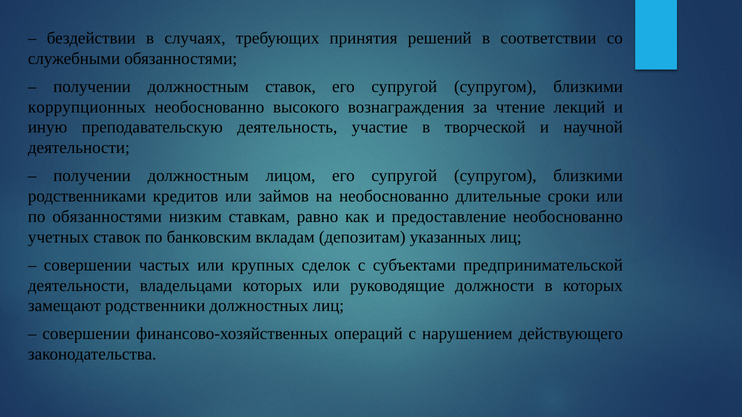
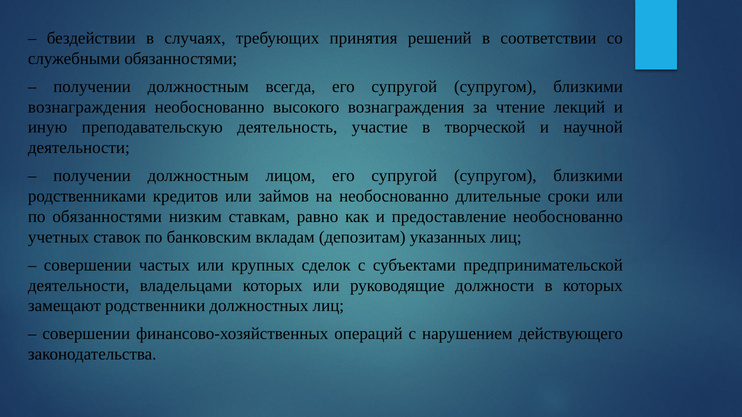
должностным ставок: ставок -> всегда
коррупционных at (87, 107): коррупционных -> вознаграждения
